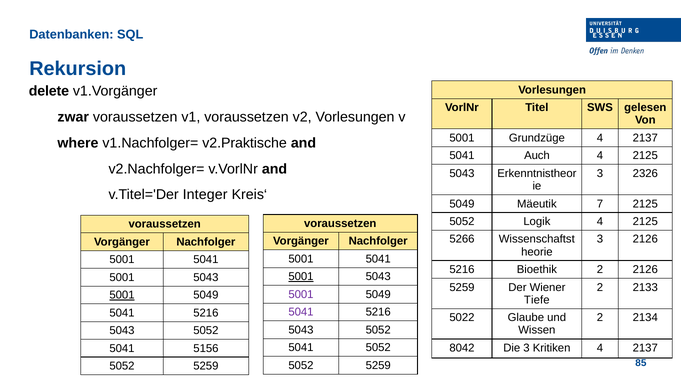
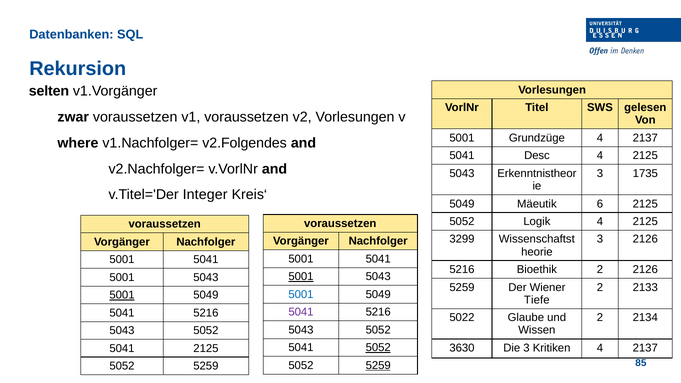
delete: delete -> selten
v2.Praktische: v2.Praktische -> v2.Folgendes
Auch: Auch -> Desc
2326: 2326 -> 1735
7: 7 -> 6
5266: 5266 -> 3299
5001 at (301, 294) colour: purple -> blue
5052 at (378, 348) underline: none -> present
8042: 8042 -> 3630
5041 5156: 5156 -> 2125
5259 at (378, 365) underline: none -> present
